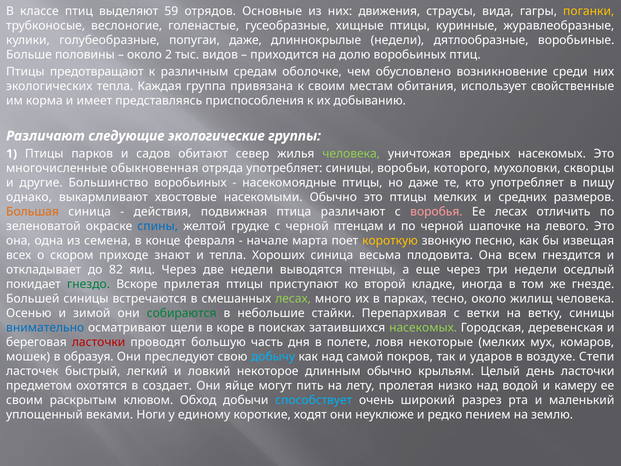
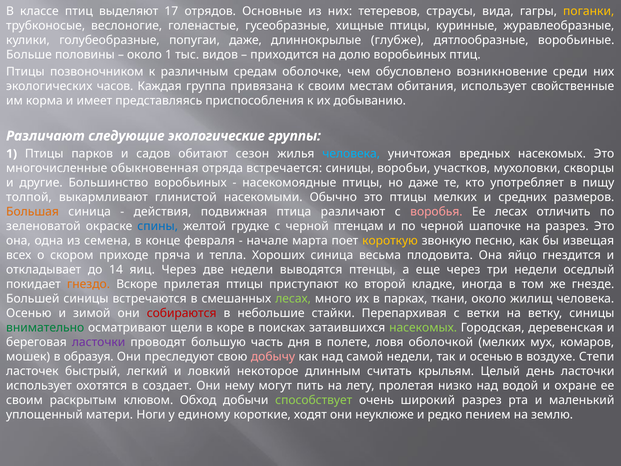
59: 59 -> 17
движения: движения -> тетеревов
длиннокрылые недели: недели -> глубже
около 2: 2 -> 1
предотвращают: предотвращают -> позвоночником
экологических тепла: тепла -> часов
север: север -> сезон
человека at (351, 154) colour: light green -> light blue
отряда употребляет: употребляет -> встречается
которого: которого -> участков
однако: однако -> толпой
хвостовые: хвостовые -> глинистой
на левого: левого -> разрез
знают: знают -> пряча
всем: всем -> яйцо
82: 82 -> 14
гнездо colour: green -> orange
тесно: тесно -> ткани
собираются colour: green -> red
внимательно colour: blue -> green
ласточки at (99, 342) colour: red -> purple
некоторые: некоторые -> оболочкой
добычу colour: light blue -> pink
самой покров: покров -> недели
и ударов: ударов -> осенью
длинным обычно: обычно -> считать
предметом at (39, 386): предметом -> использует
яйце: яйце -> нему
камеру: камеру -> охране
способствует colour: light blue -> light green
веками: веками -> матери
